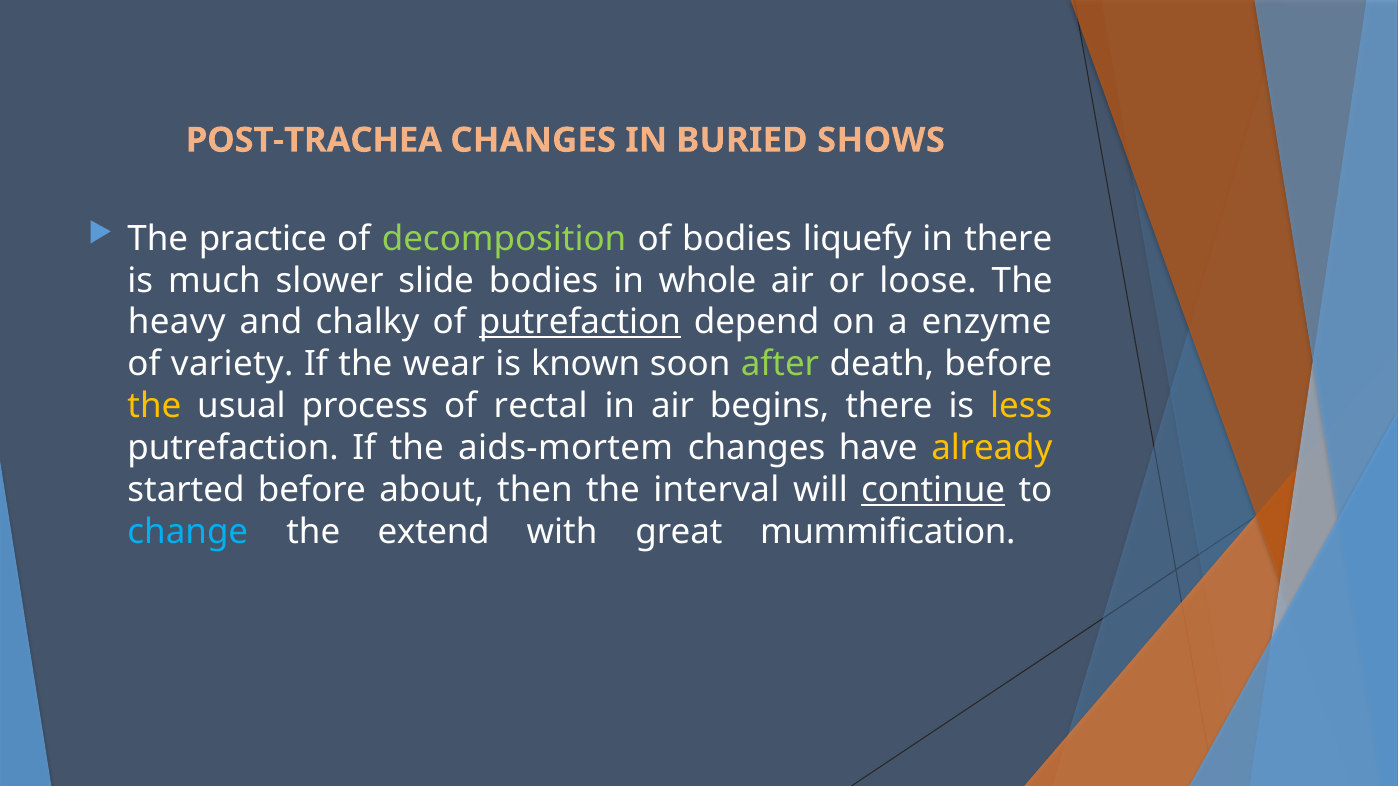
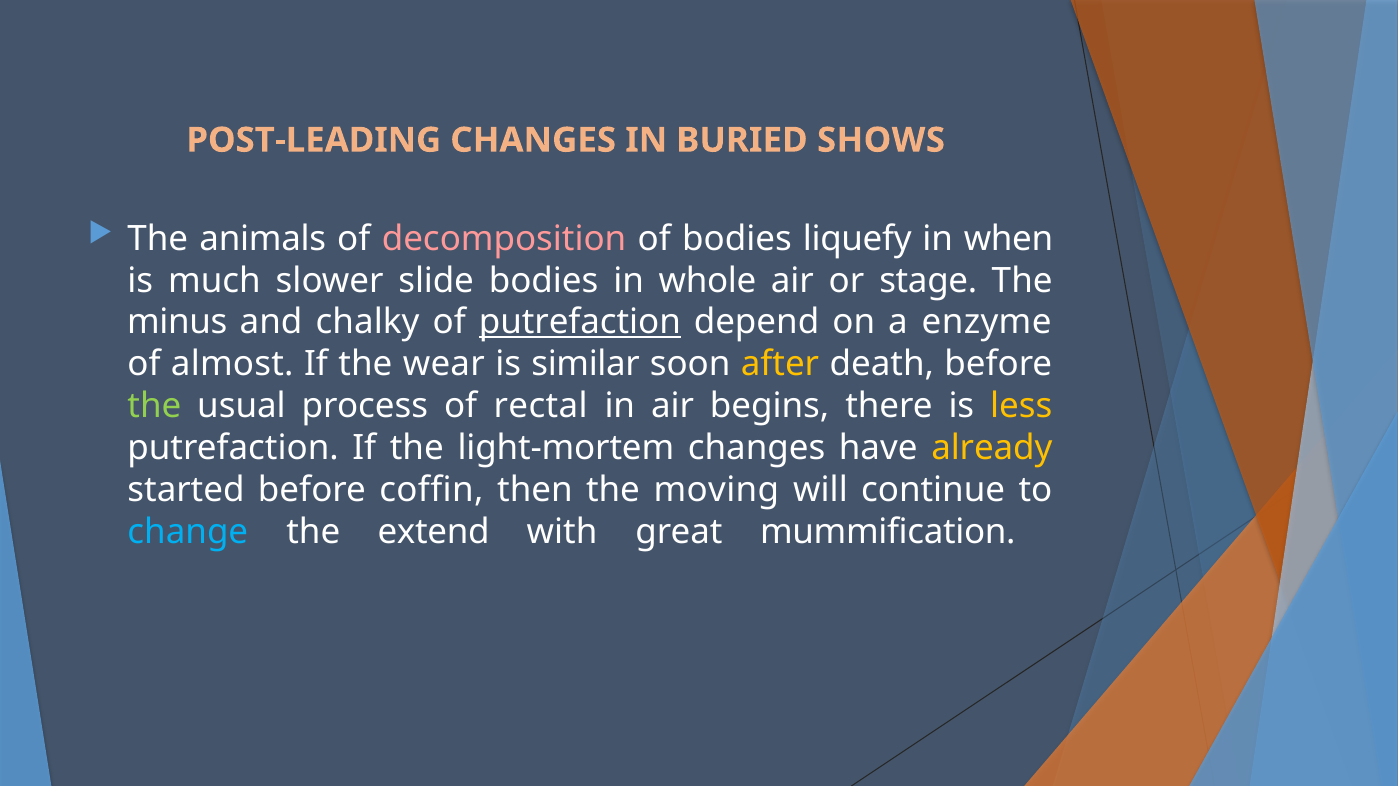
POST-TRACHEA: POST-TRACHEA -> POST-LEADING
practice: practice -> animals
decomposition colour: light green -> pink
in there: there -> when
loose: loose -> stage
heavy: heavy -> minus
variety: variety -> almost
known: known -> similar
after colour: light green -> yellow
the at (154, 406) colour: yellow -> light green
aids-mortem: aids-mortem -> light-mortem
about: about -> coffin
interval: interval -> moving
continue underline: present -> none
